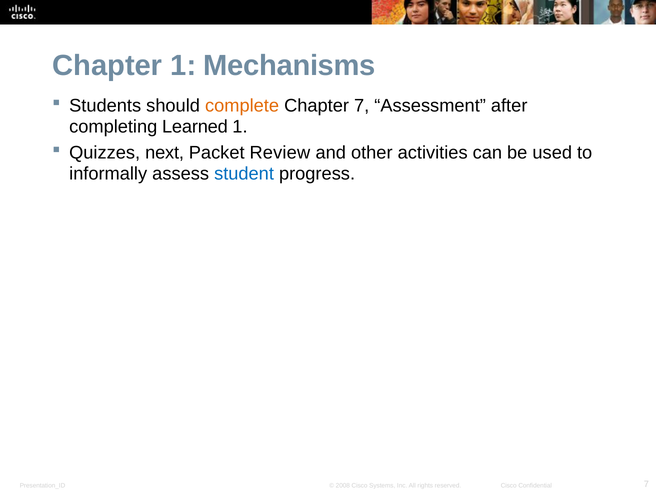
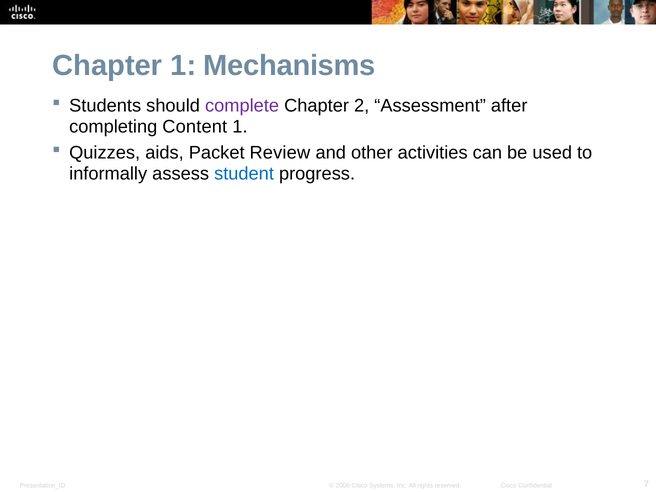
complete colour: orange -> purple
Chapter 7: 7 -> 2
Learned: Learned -> Content
next: next -> aids
